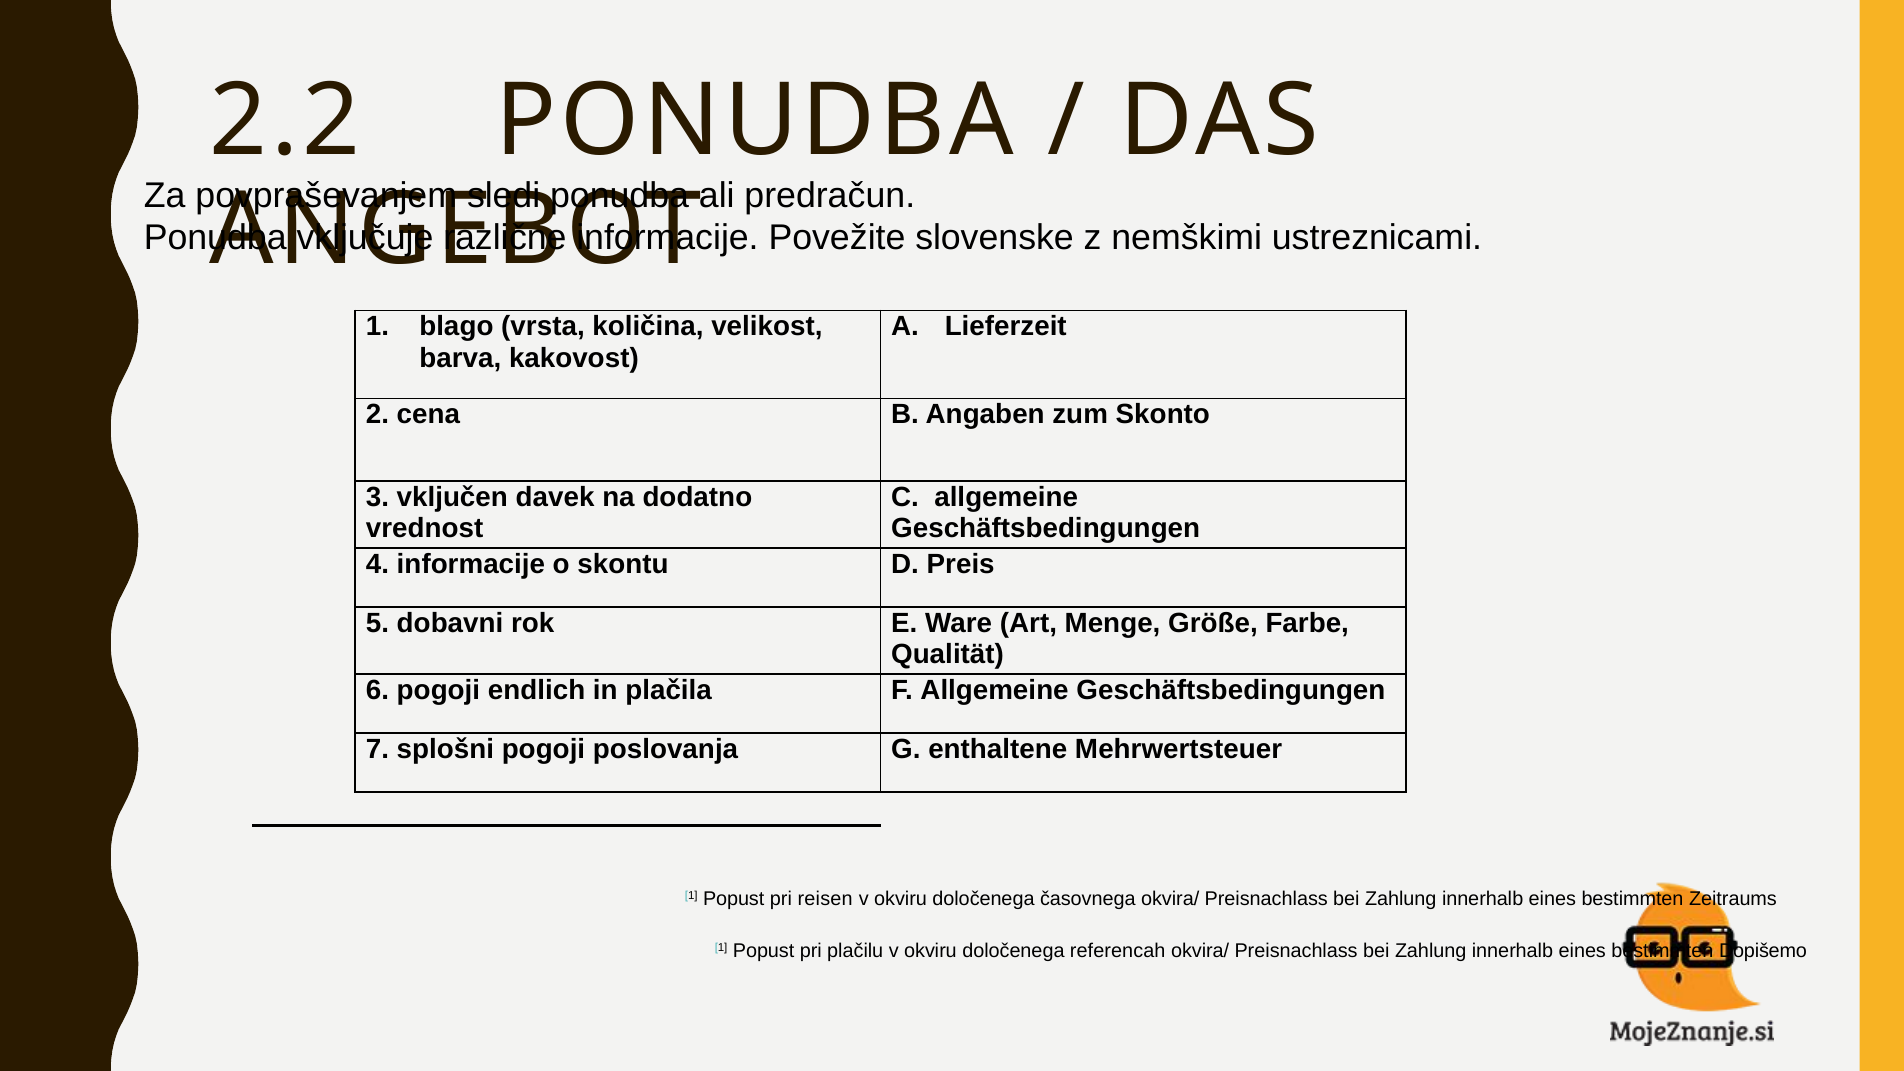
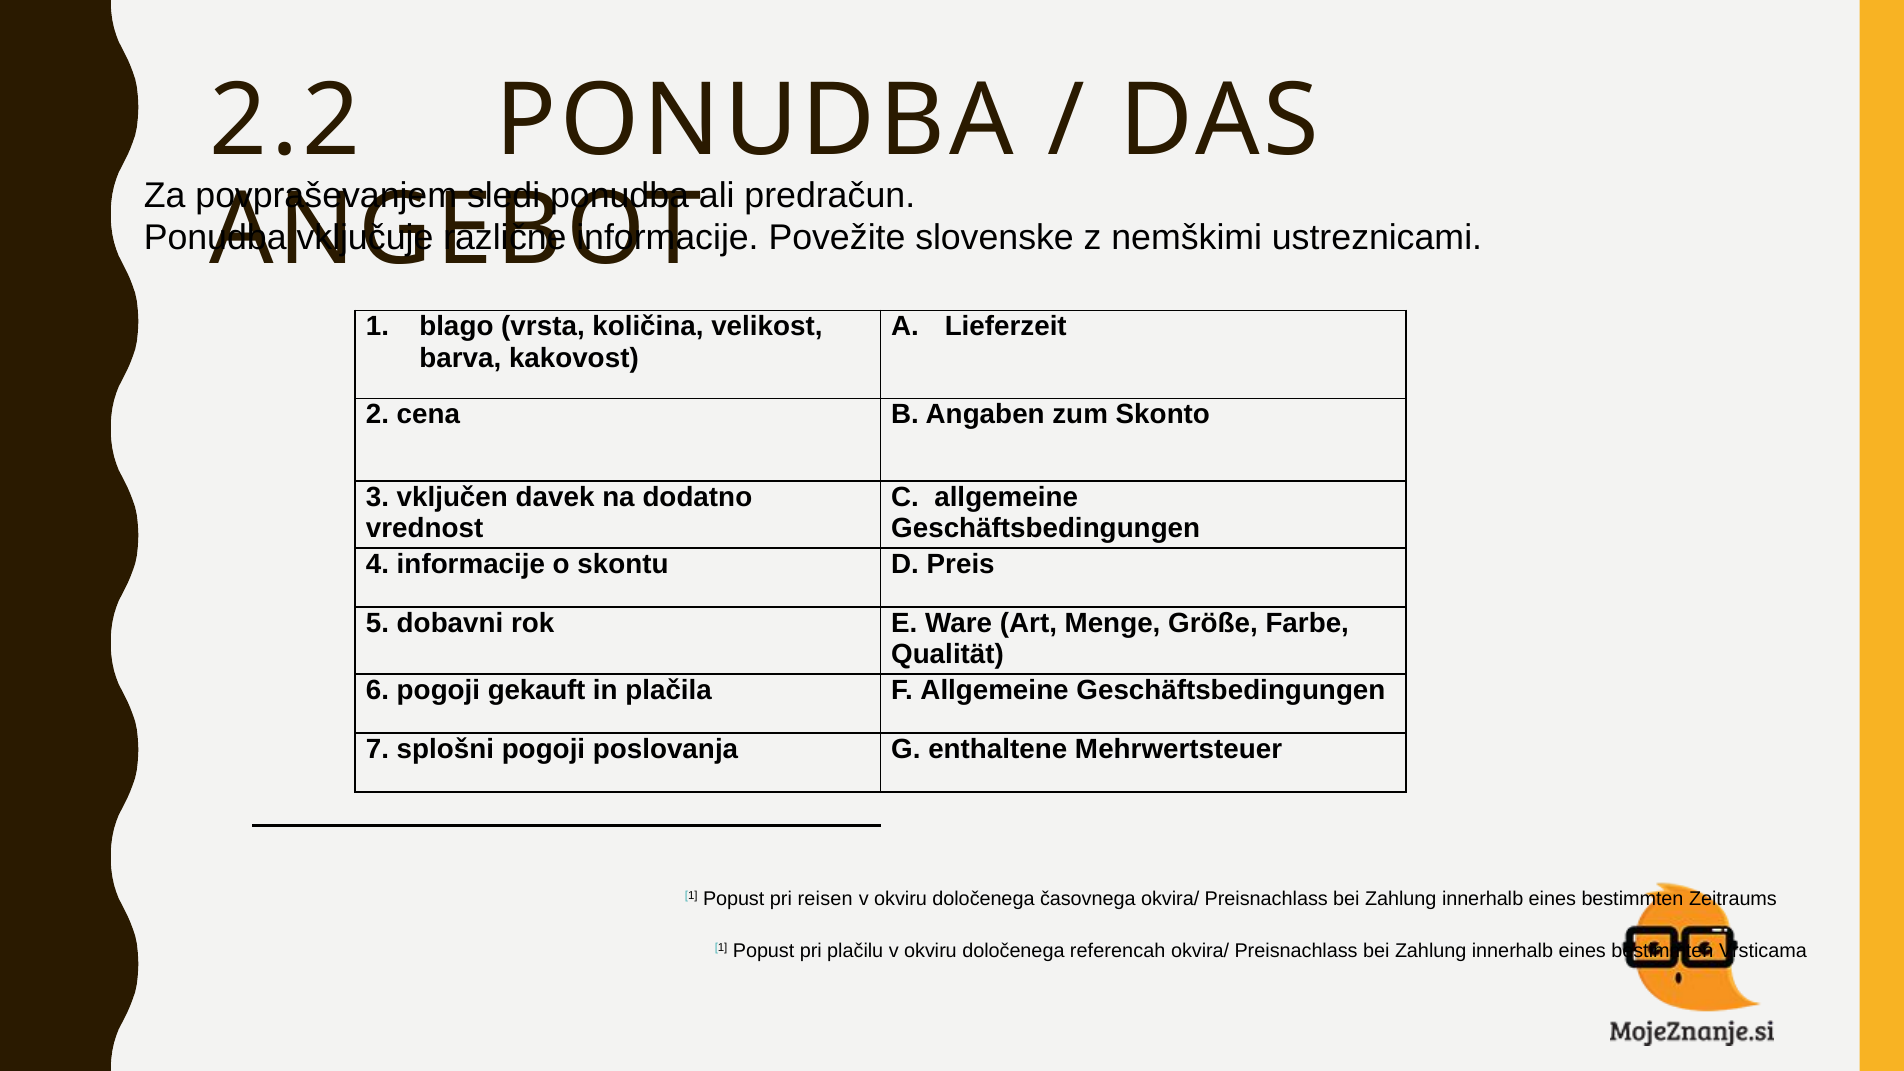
endlich: endlich -> gekauft
Dopišemo: Dopišemo -> Vrsticama
